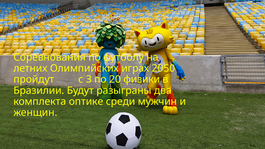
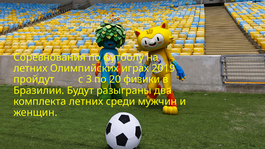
2050: 2050 -> 2019
комплекта оптике: оптике -> летних
